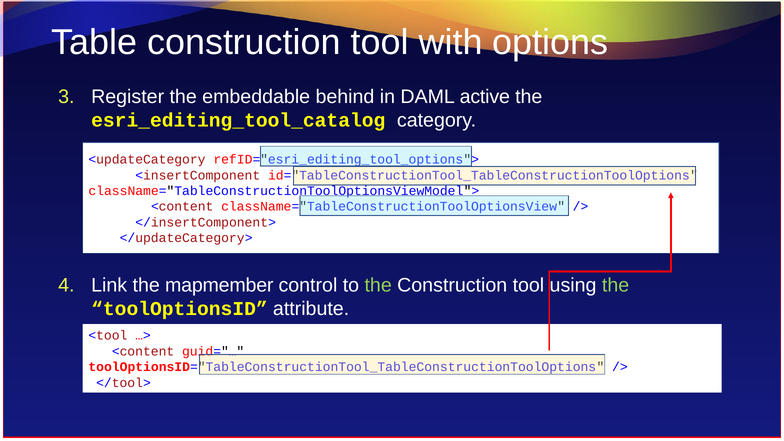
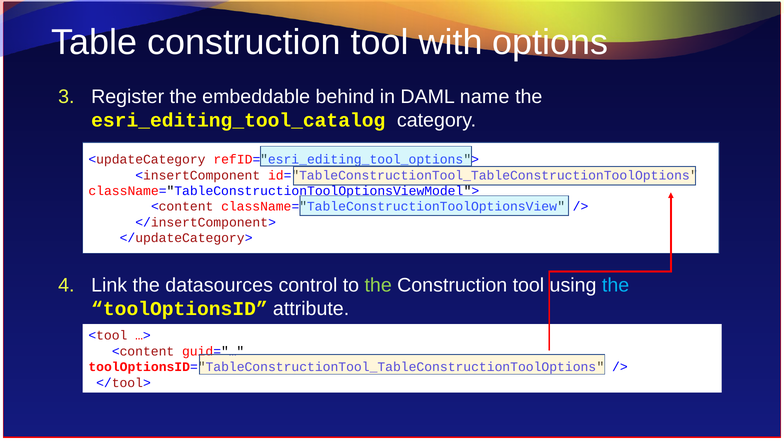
active: active -> name
mapmember: mapmember -> datasources
the at (616, 285) colour: light green -> light blue
